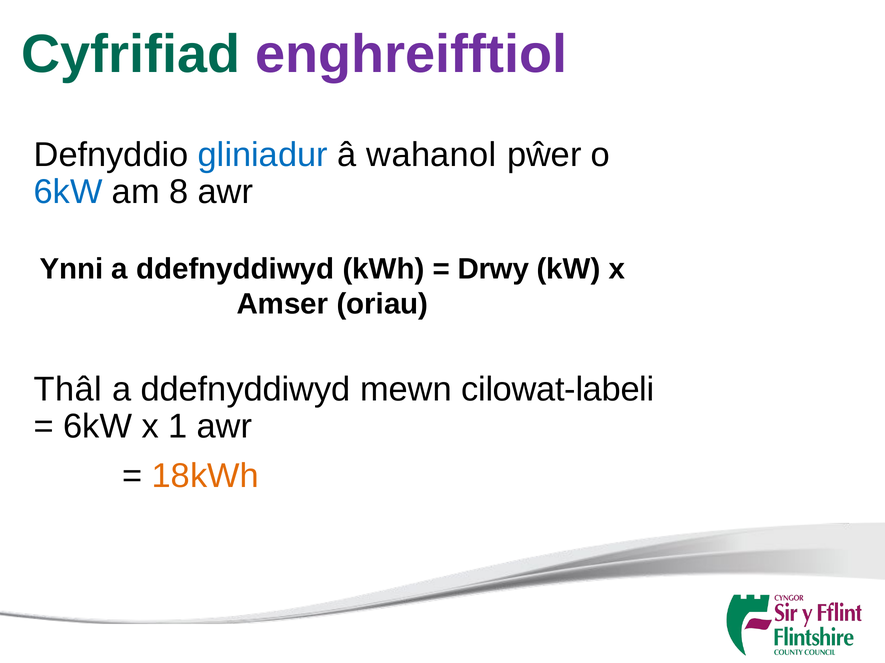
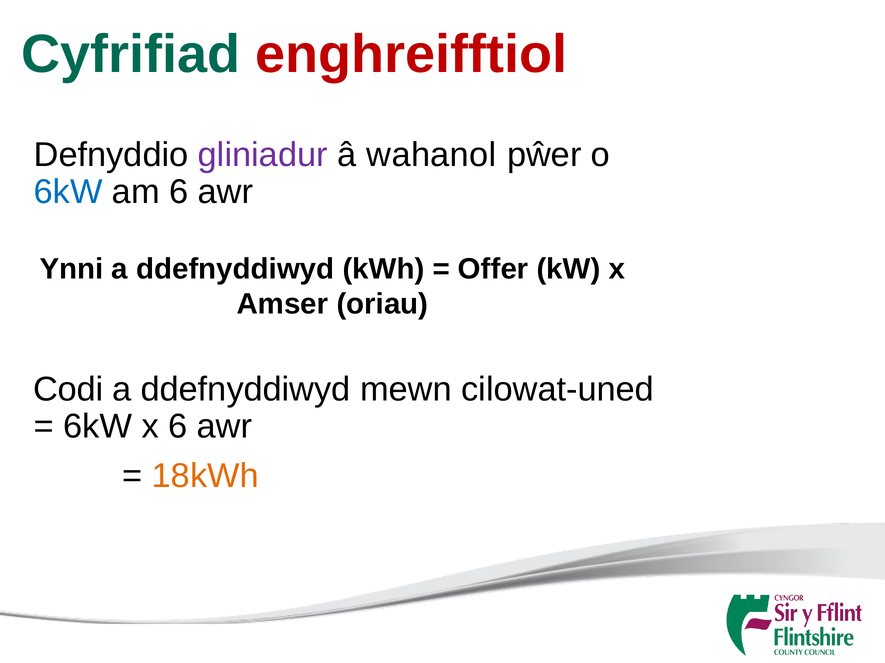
enghreifftiol colour: purple -> red
gliniadur colour: blue -> purple
am 8: 8 -> 6
Drwy: Drwy -> Offer
Thâl: Thâl -> Codi
cilowat-labeli: cilowat-labeli -> cilowat-uned
x 1: 1 -> 6
